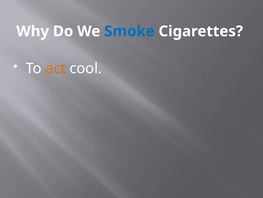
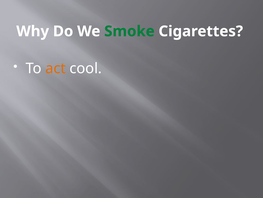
Smoke colour: blue -> green
